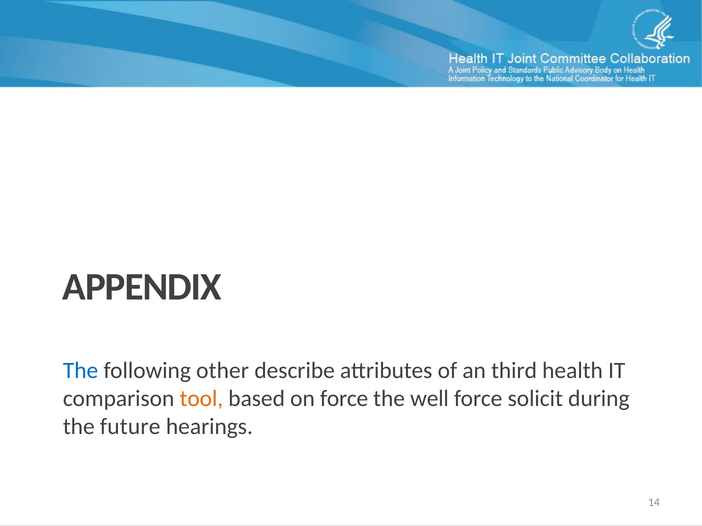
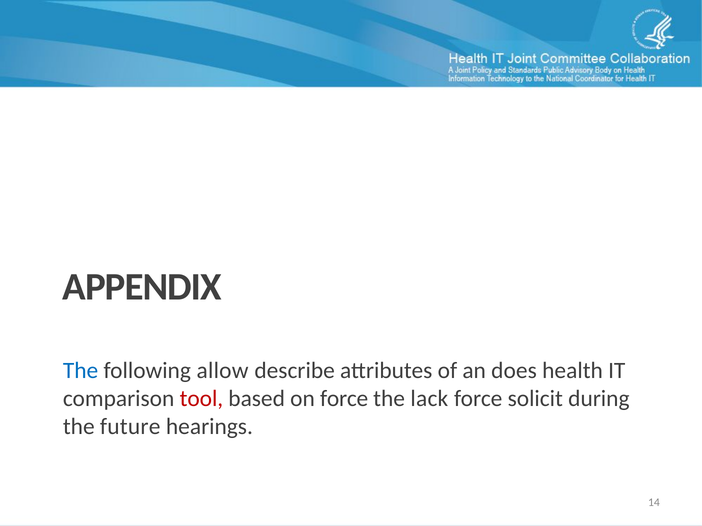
other: other -> allow
third: third -> does
tool colour: orange -> red
well: well -> lack
